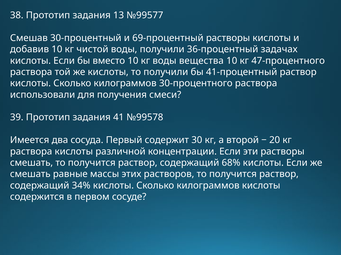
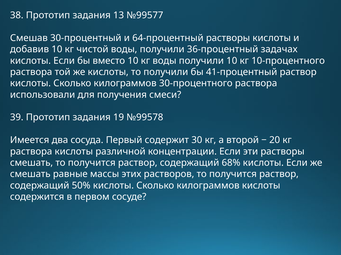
69-процентный: 69-процентный -> 64-процентный
кг воды вещества: вещества -> получили
47-процентного: 47-процентного -> 10-процентного
41: 41 -> 19
34%: 34% -> 50%
